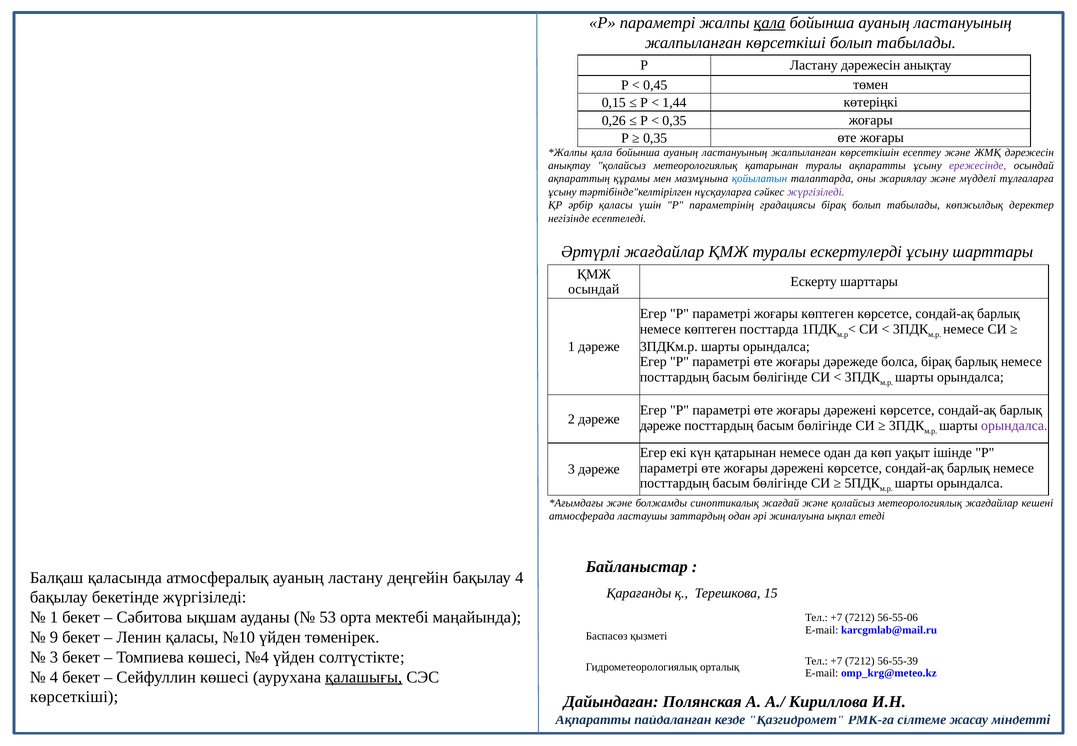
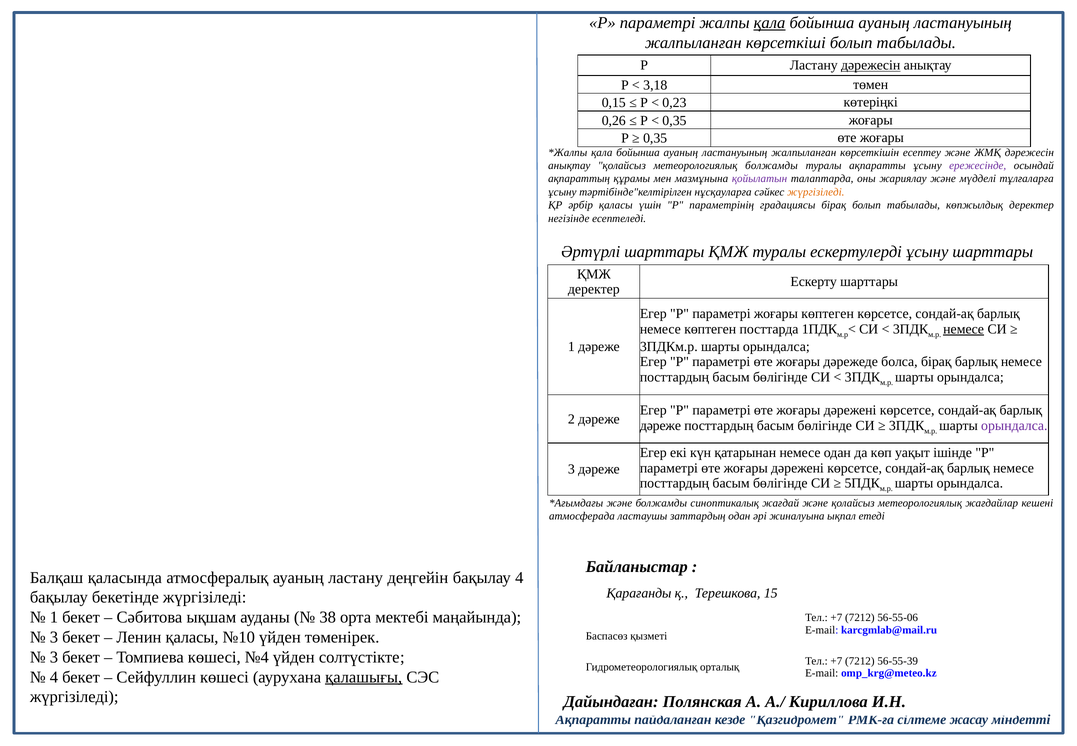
дәрежесін at (871, 65) underline: none -> present
0,45: 0,45 -> 3,18
1,44: 1,44 -> 0,23
метеорологиялық қатарынан: қатарынан -> болжамды
қойылатын colour: blue -> purple
жүргізіледі at (816, 192) colour: purple -> orange
Әртүрлі жағдайлар: жағдайлар -> шарттары
осындай at (594, 289): осындай -> деректер
немесе at (964, 329) underline: none -> present
53: 53 -> 38
9 at (54, 637): 9 -> 3
көрсеткіші at (74, 697): көрсеткіші -> жүргізіледі
